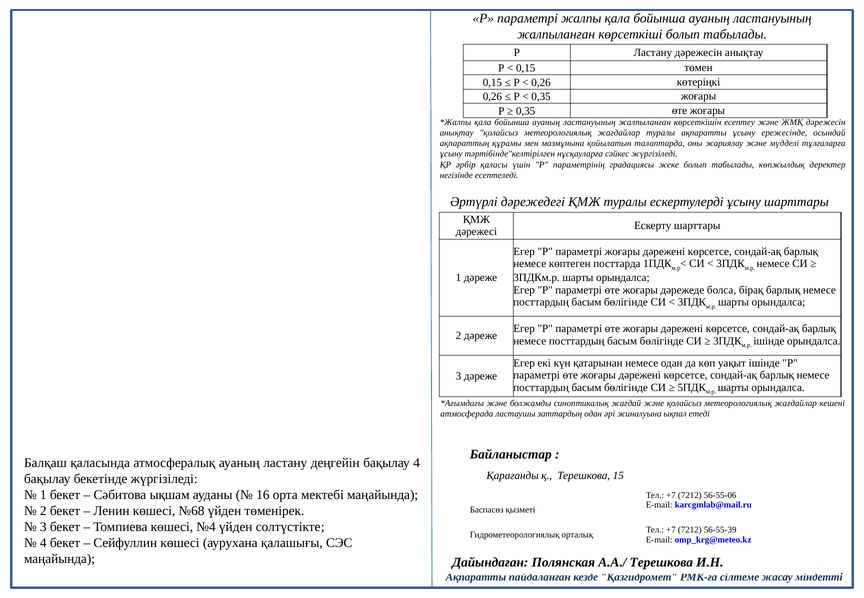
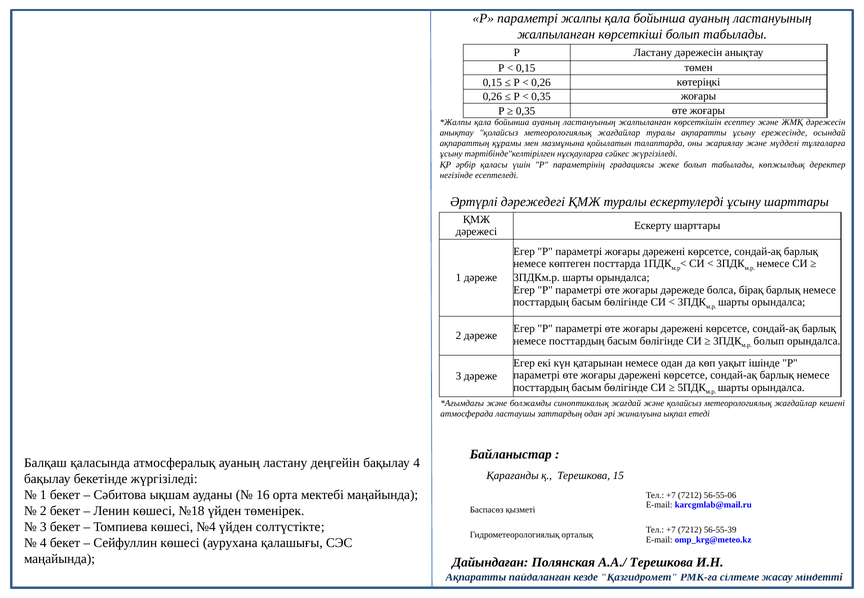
ішінде at (769, 341): ішінде -> болып
№68: №68 -> №18
